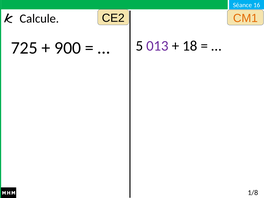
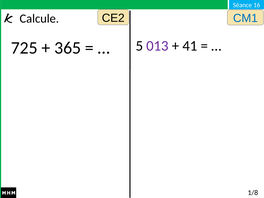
CM1 colour: orange -> blue
18: 18 -> 41
900: 900 -> 365
